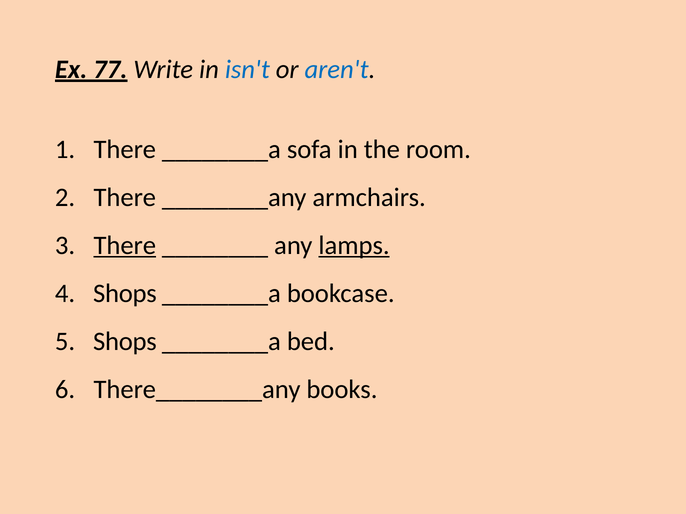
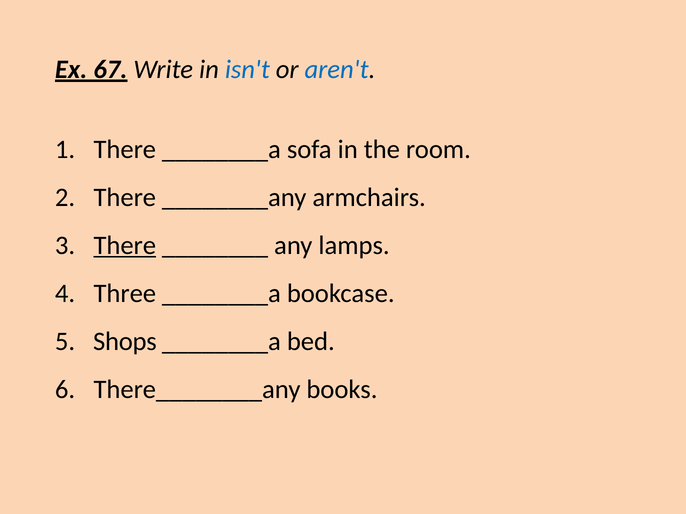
77: 77 -> 67
lamps underline: present -> none
Shops at (125, 294): Shops -> Three
